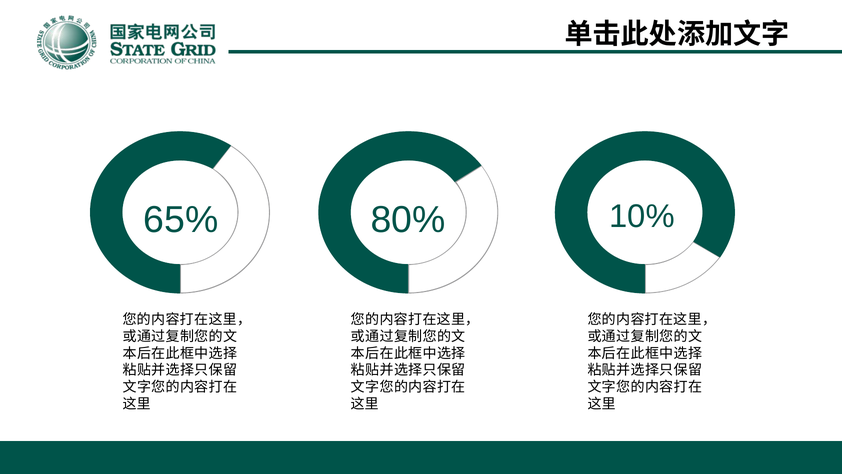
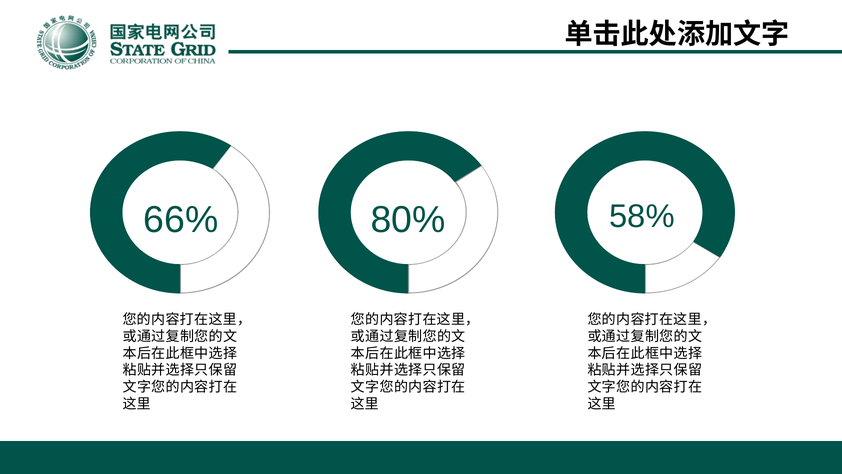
65%: 65% -> 66%
10%: 10% -> 58%
